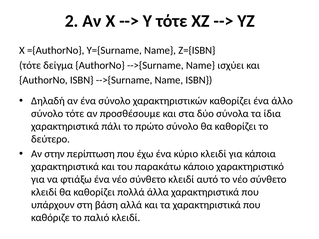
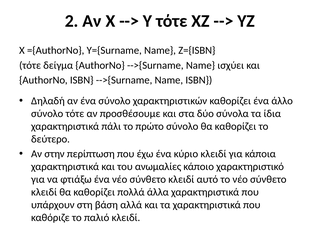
παρακάτω: παρακάτω -> ανωμαλίες
